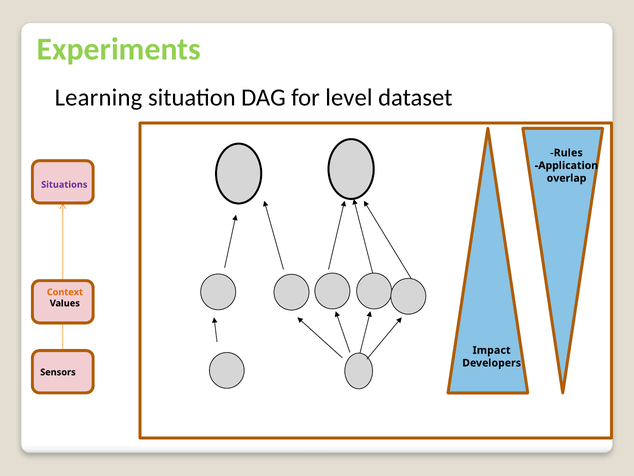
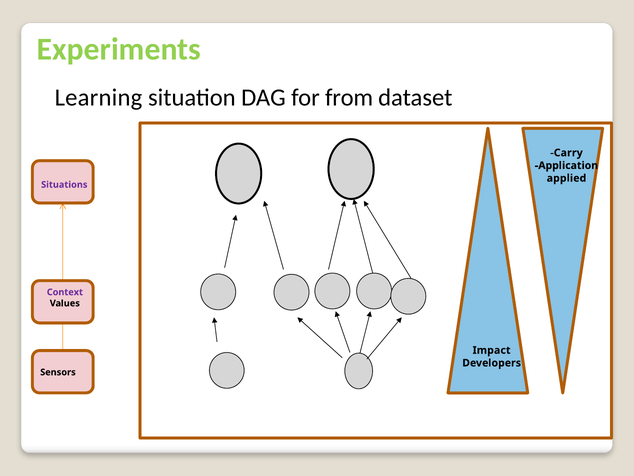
level: level -> from
Rules: Rules -> Carry
overlap: overlap -> applied
Context colour: orange -> purple
